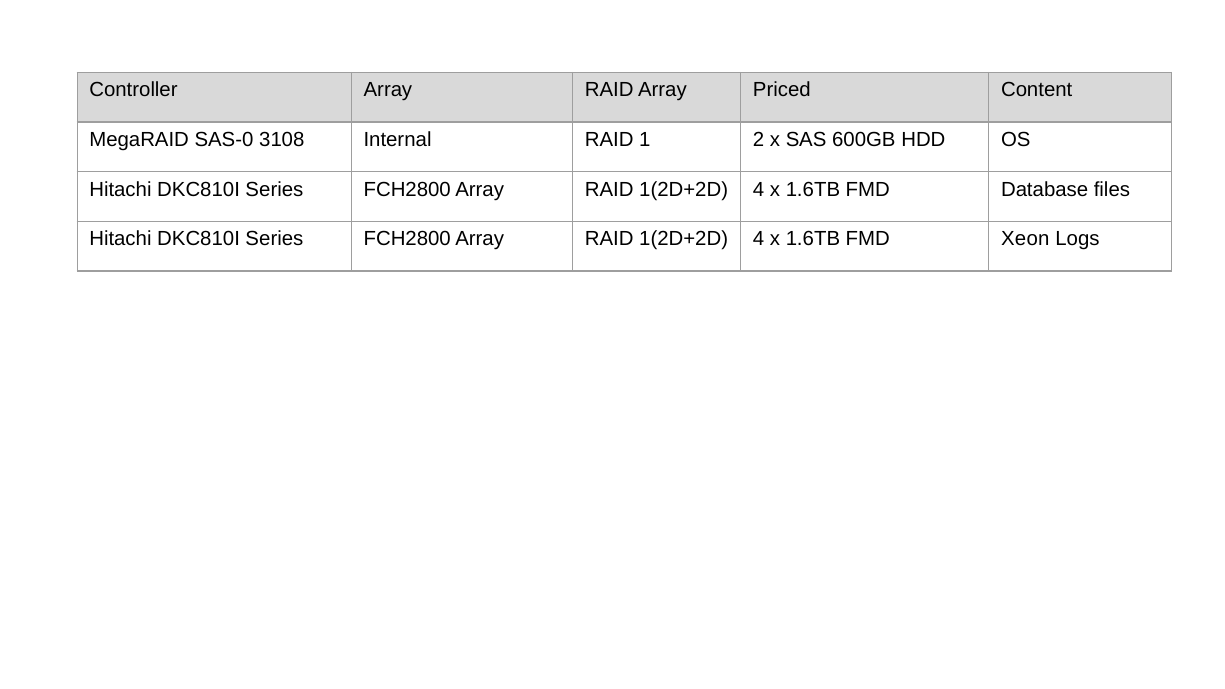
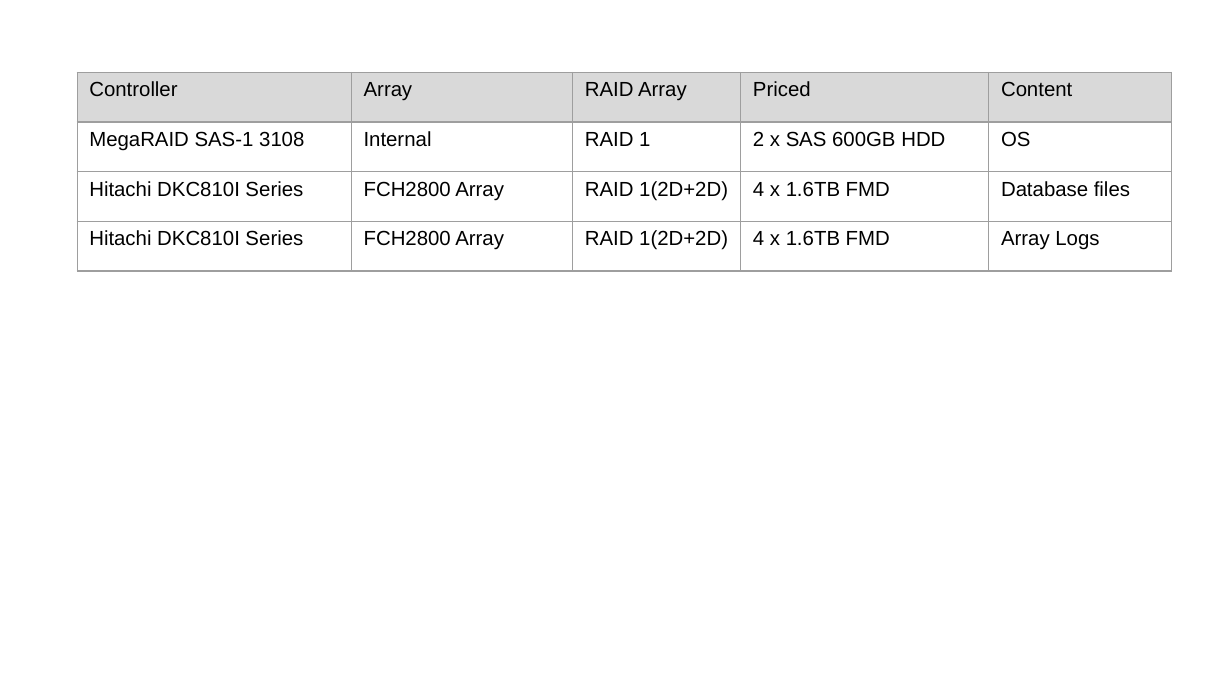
SAS-0: SAS-0 -> SAS-1
FMD Xeon: Xeon -> Array
